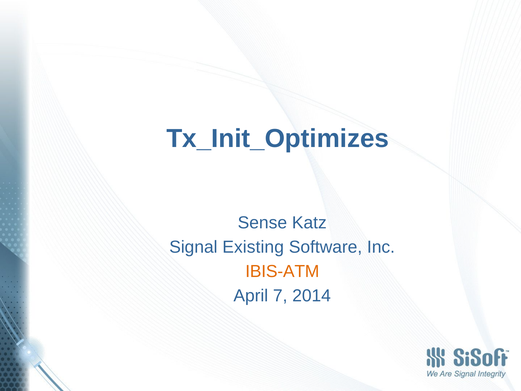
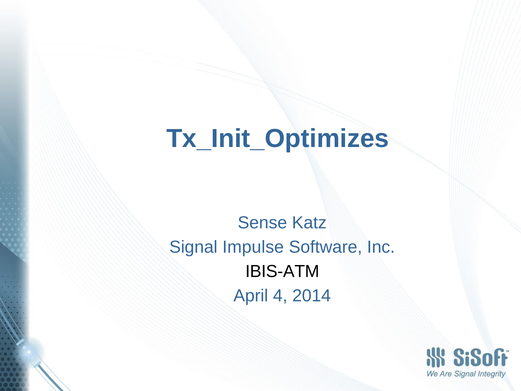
Existing: Existing -> Impulse
IBIS-ATM colour: orange -> black
7: 7 -> 4
